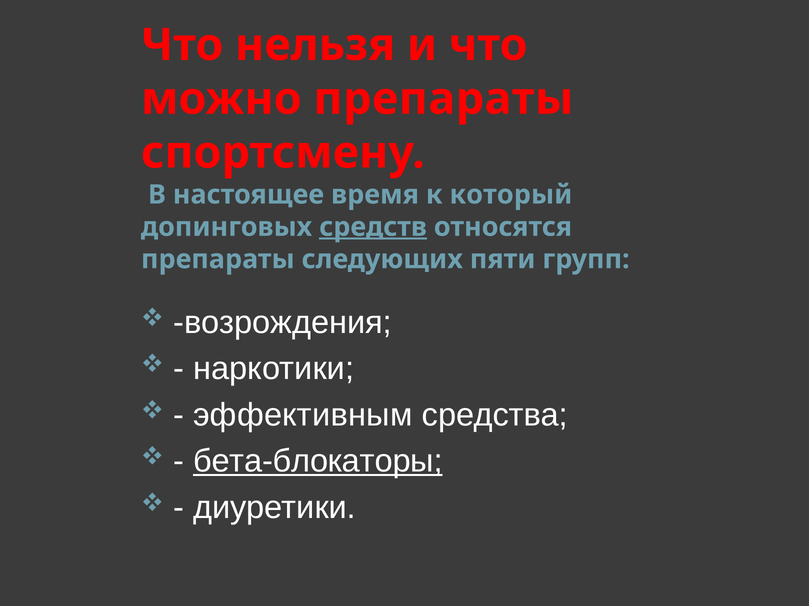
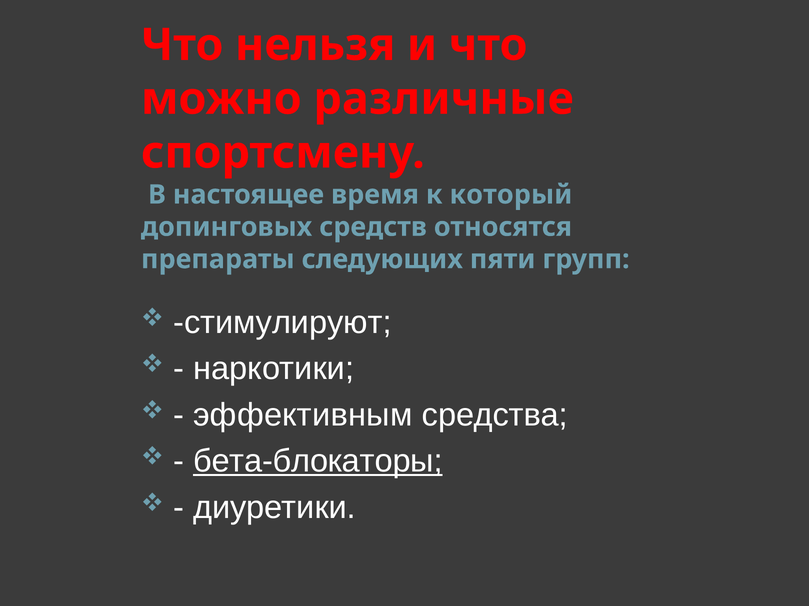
можно препараты: препараты -> различные
средств underline: present -> none
возрождения: возрождения -> стимулируют
